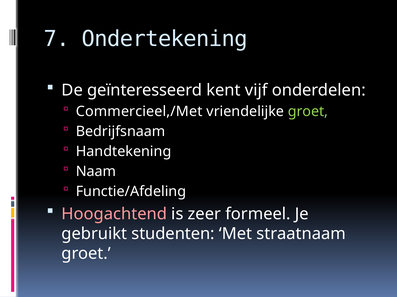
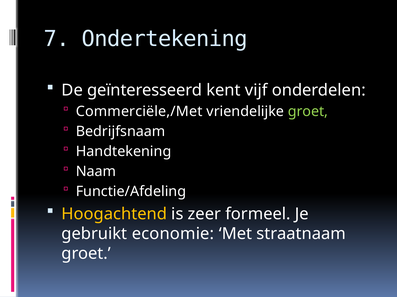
Commercieel,/Met: Commercieel,/Met -> Commerciële,/Met
Hoogachtend colour: pink -> yellow
studenten: studenten -> economie
